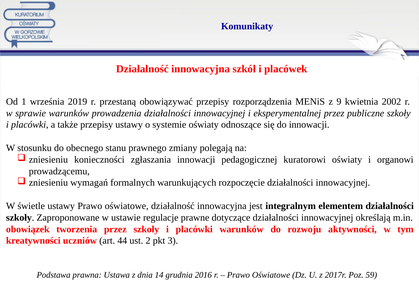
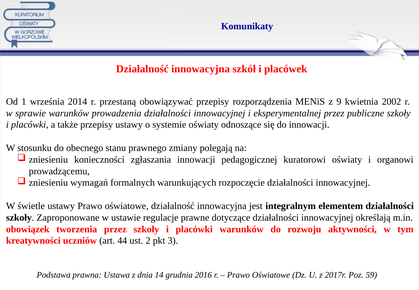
2019: 2019 -> 2014
